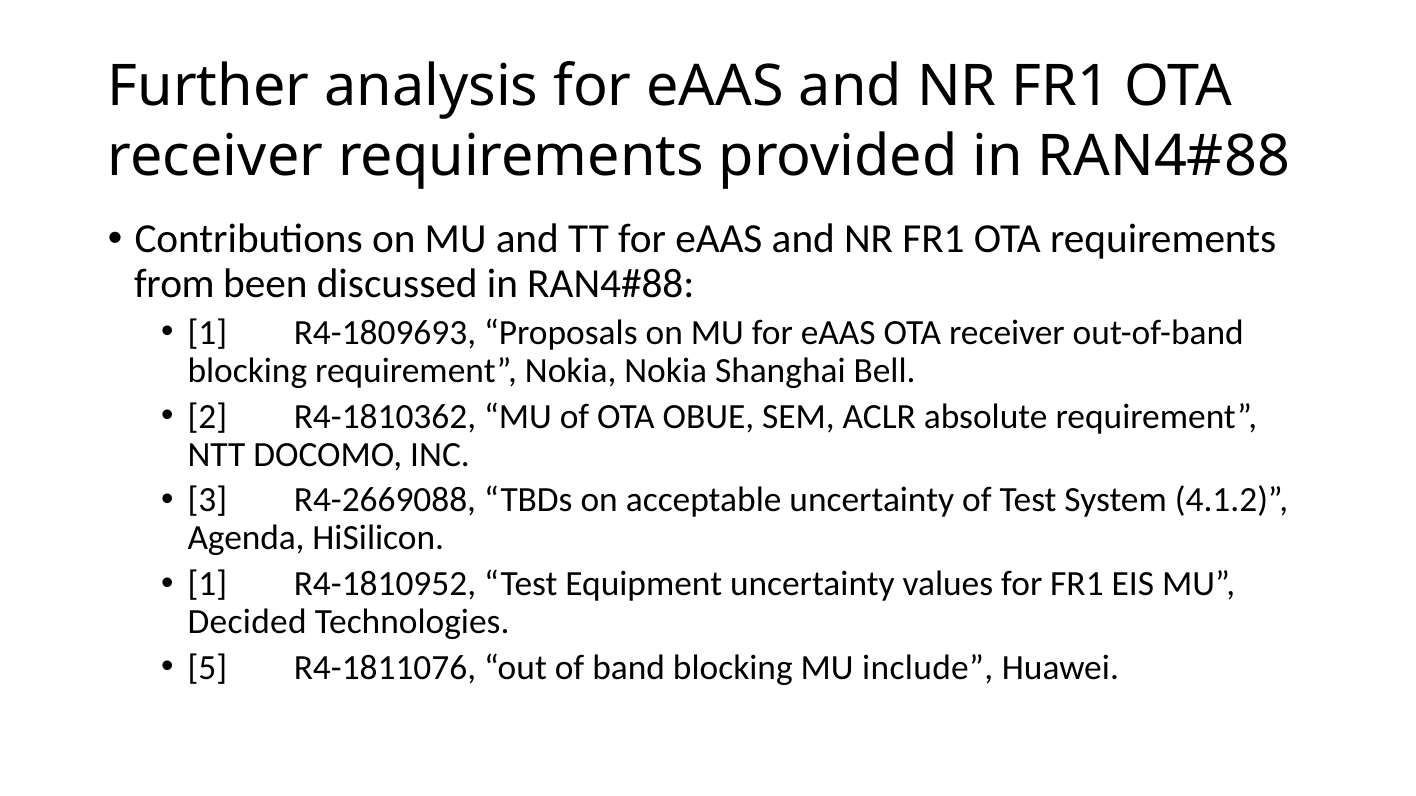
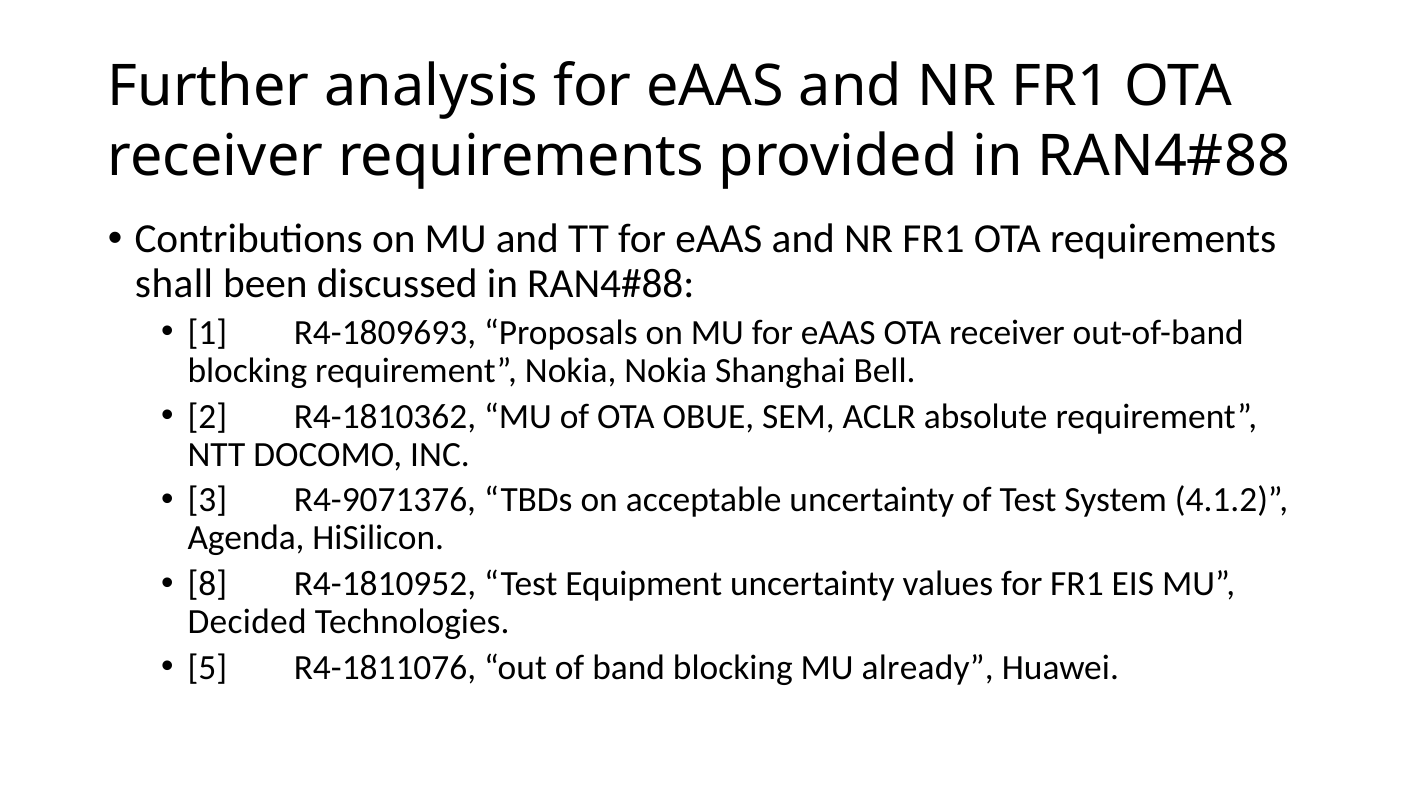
from: from -> shall
R4-2669088: R4-2669088 -> R4-9071376
1 at (207, 584): 1 -> 8
include: include -> already
